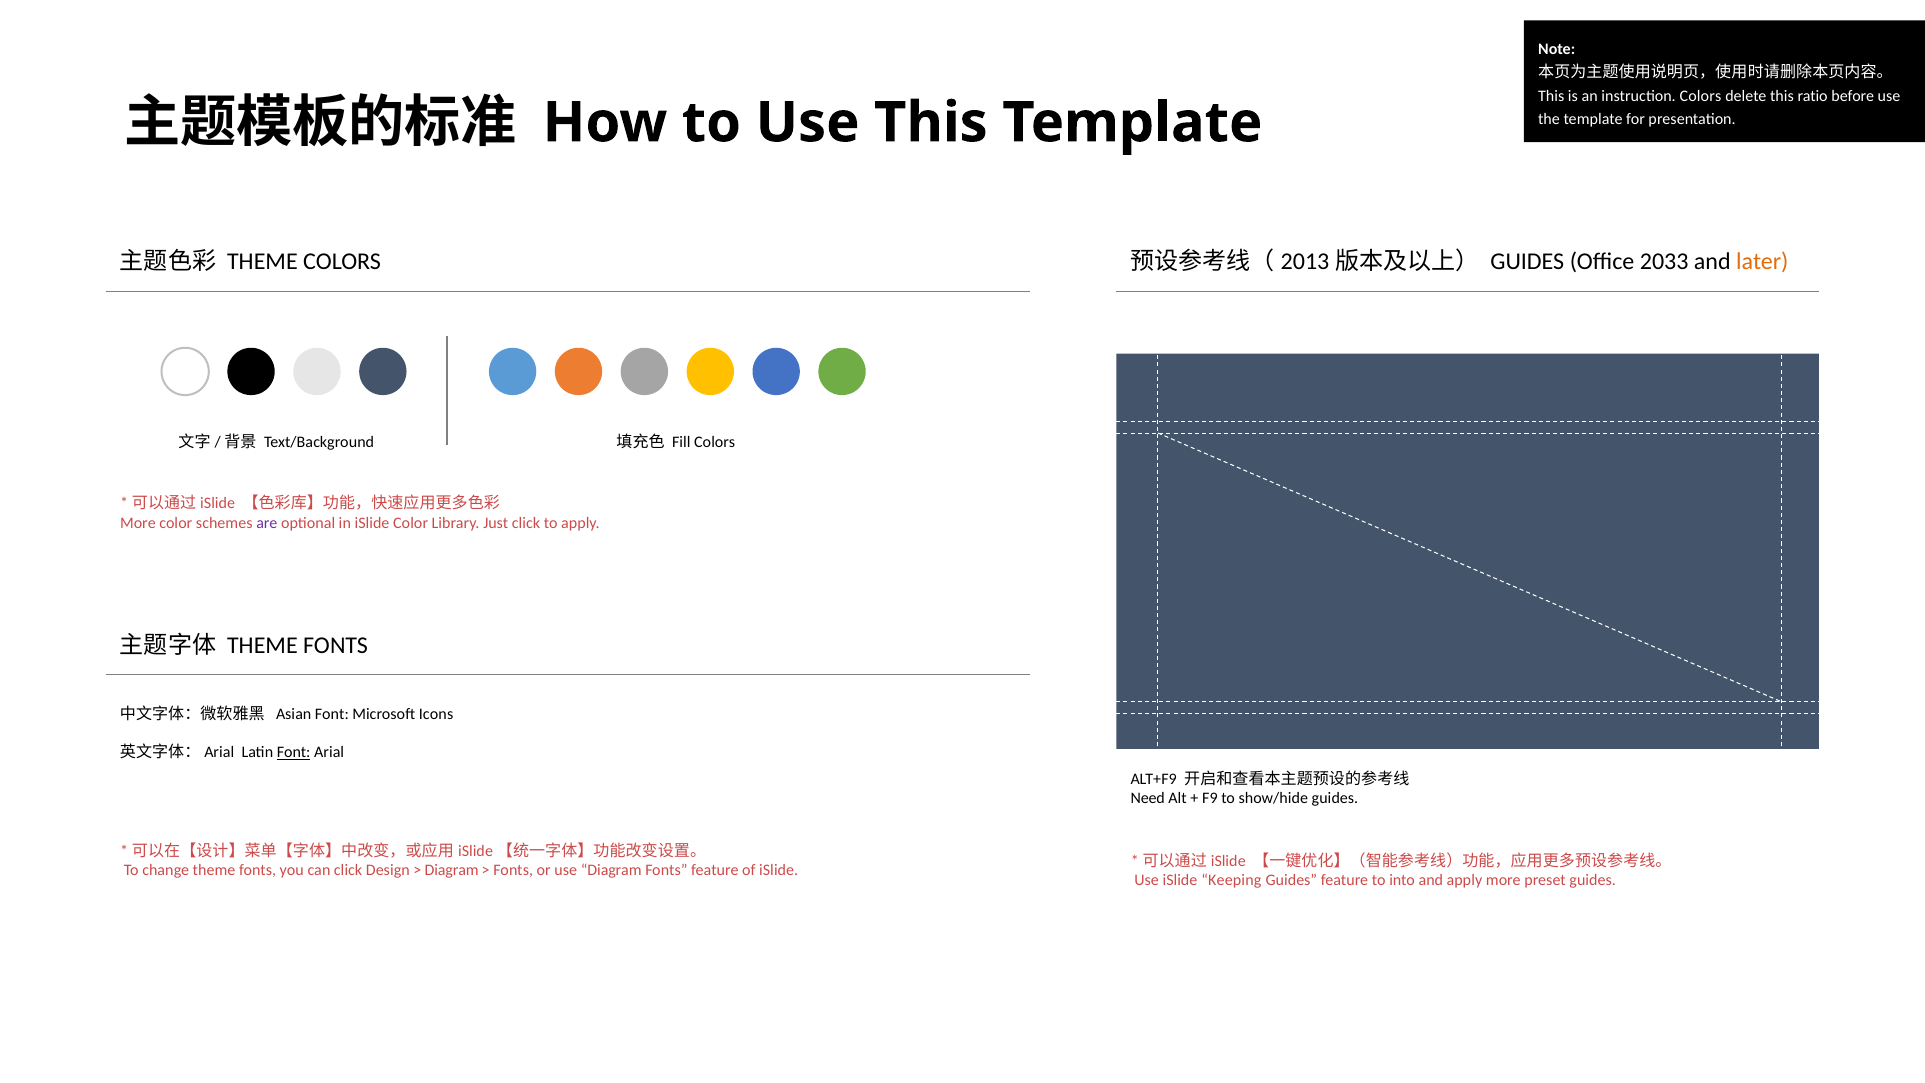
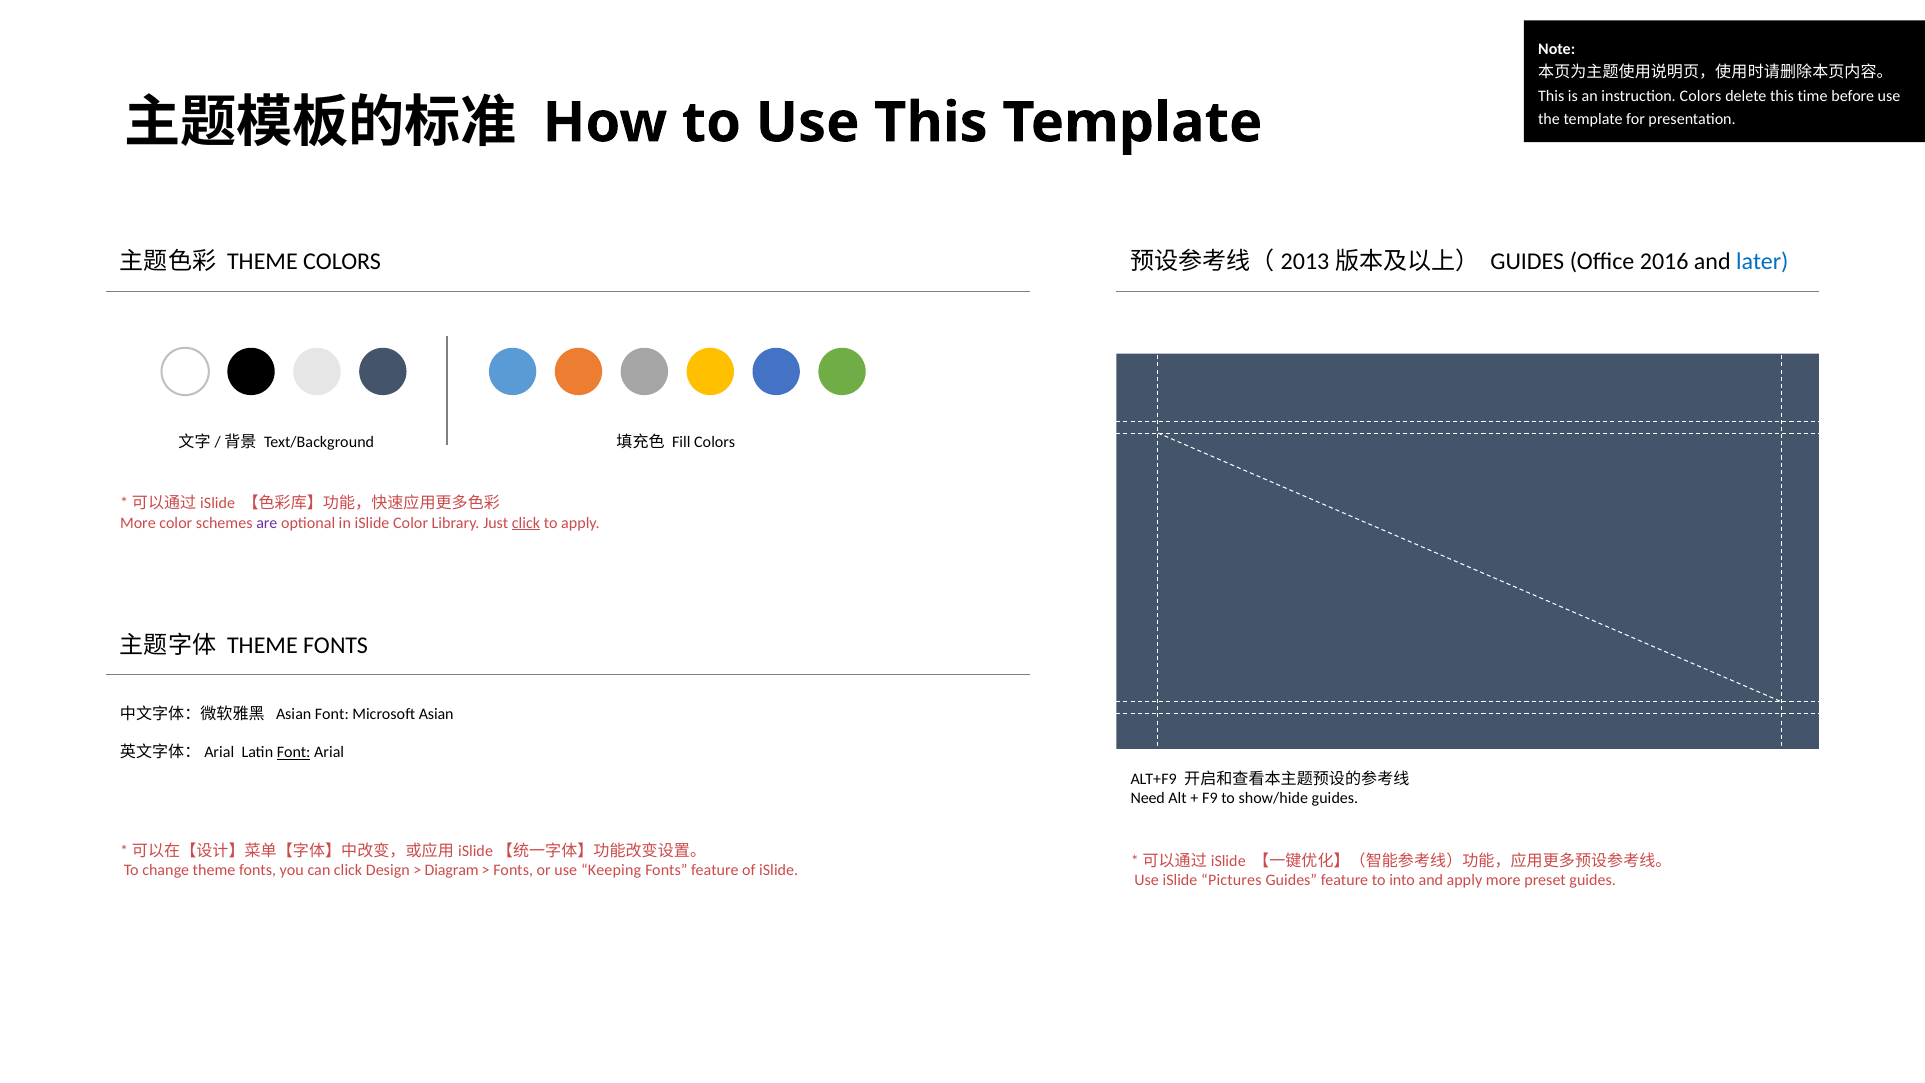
ratio: ratio -> time
2033: 2033 -> 2016
later colour: orange -> blue
click at (526, 523) underline: none -> present
Microsoft Icons: Icons -> Asian
use Diagram: Diagram -> Keeping
Keeping: Keeping -> Pictures
